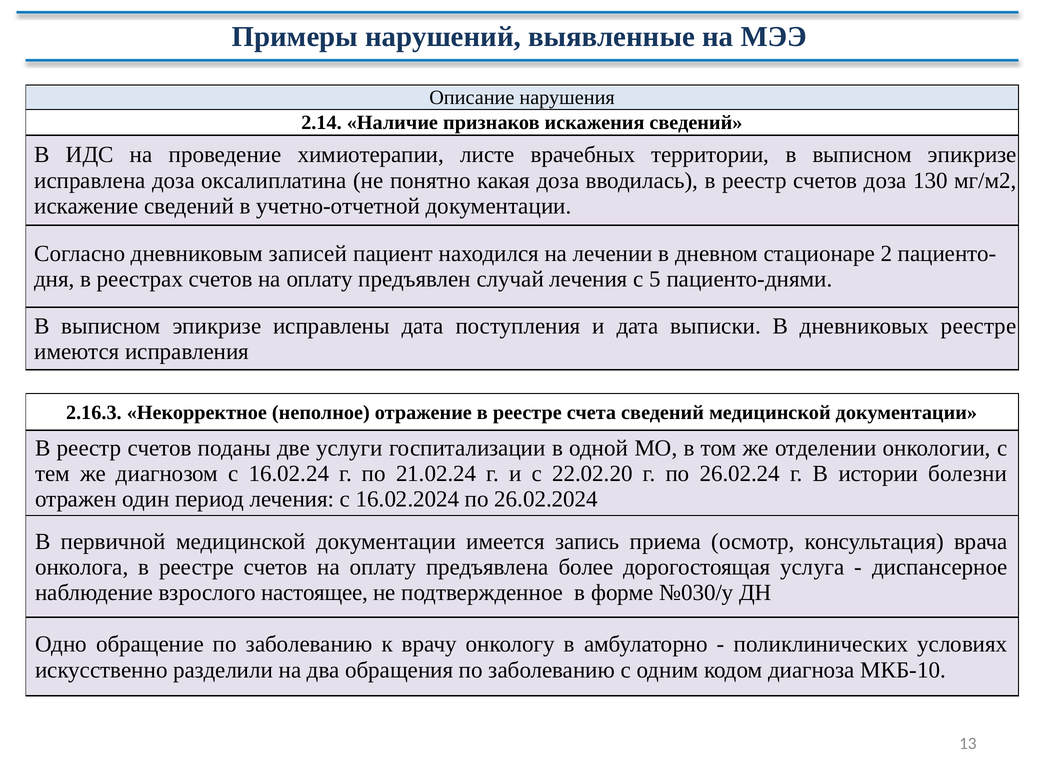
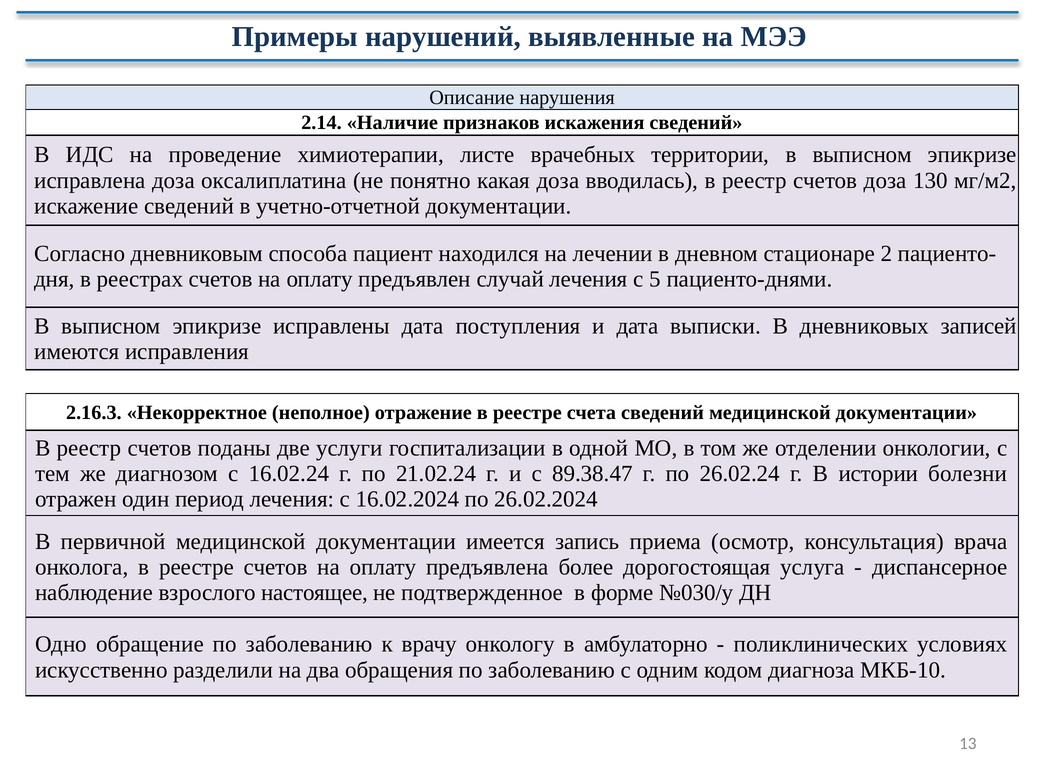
записей: записей -> способа
дневниковых реестре: реестре -> записей
22.02.20: 22.02.20 -> 89.38.47
